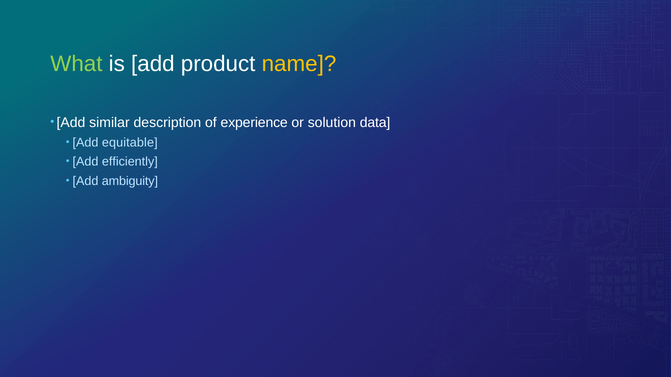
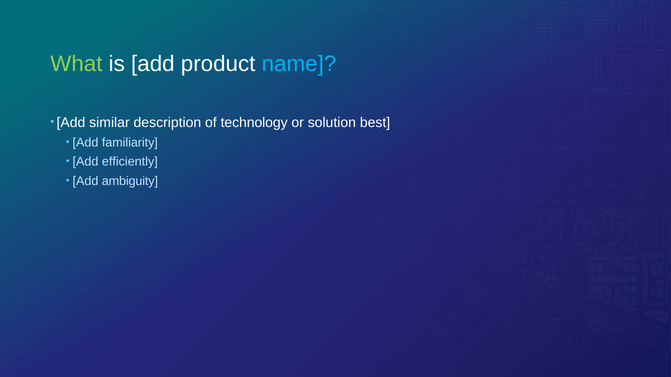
name colour: yellow -> light blue
experience: experience -> technology
data: data -> best
equitable: equitable -> familiarity
